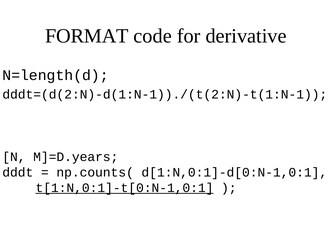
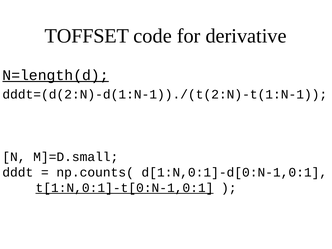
FORMAT: FORMAT -> TOFFSET
N=length(d underline: none -> present
M]=D.years: M]=D.years -> M]=D.small
